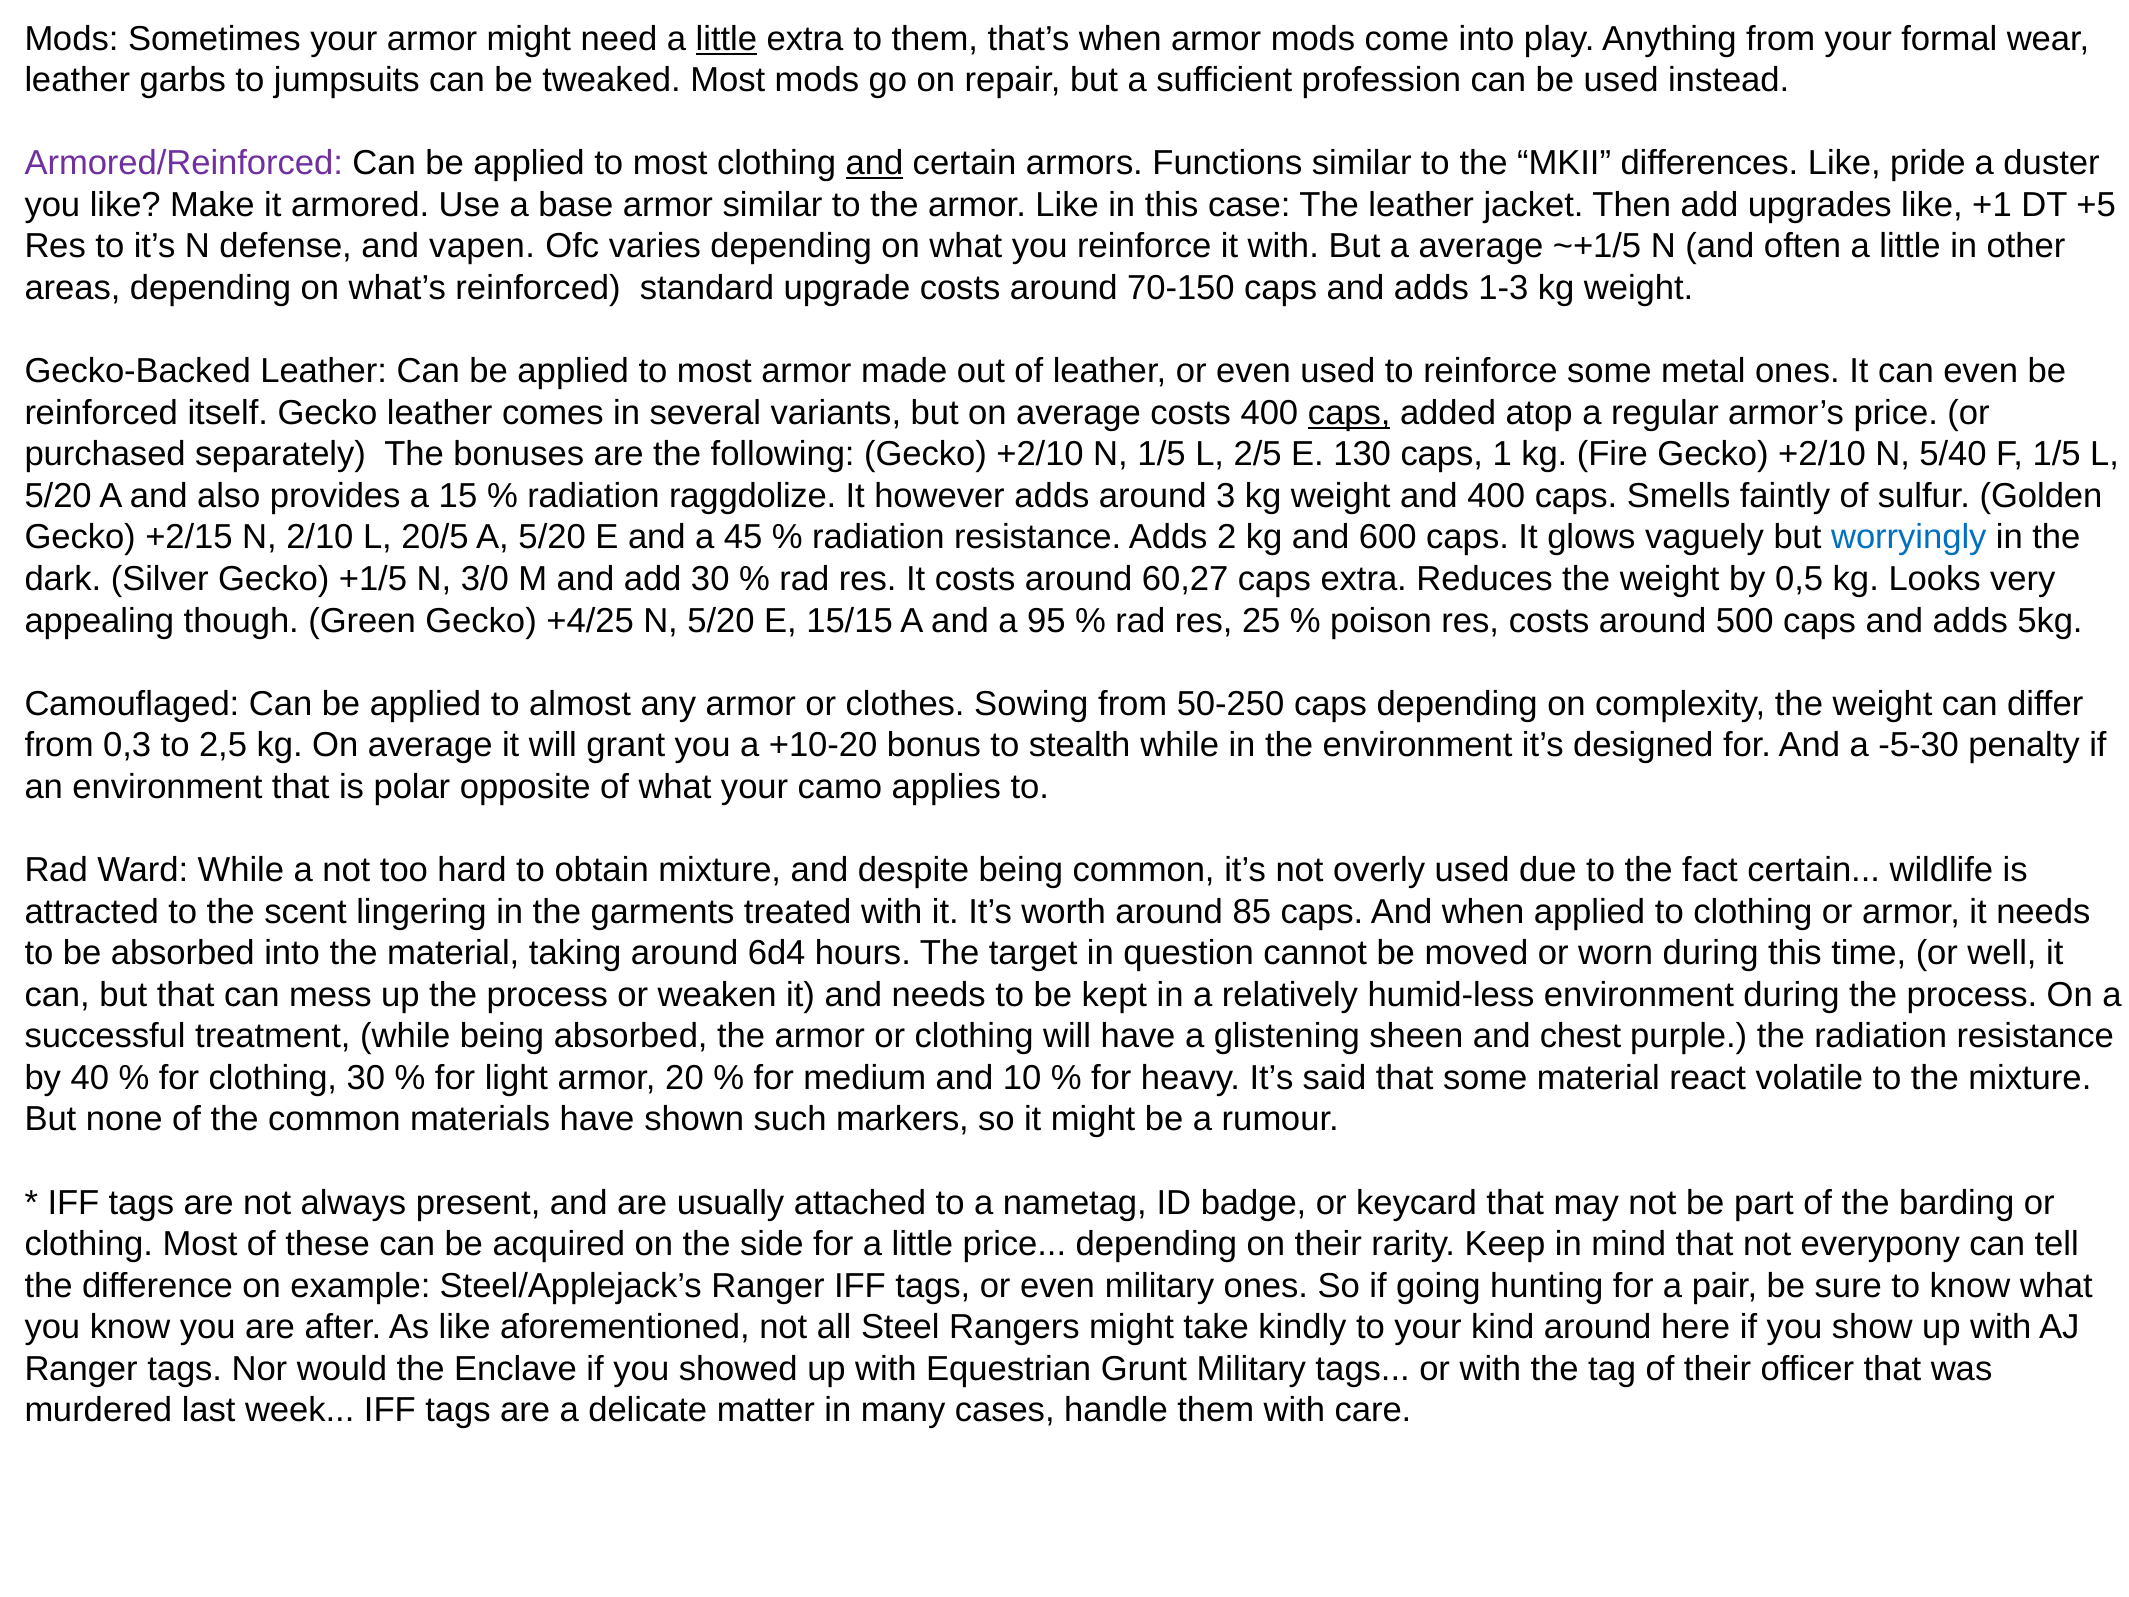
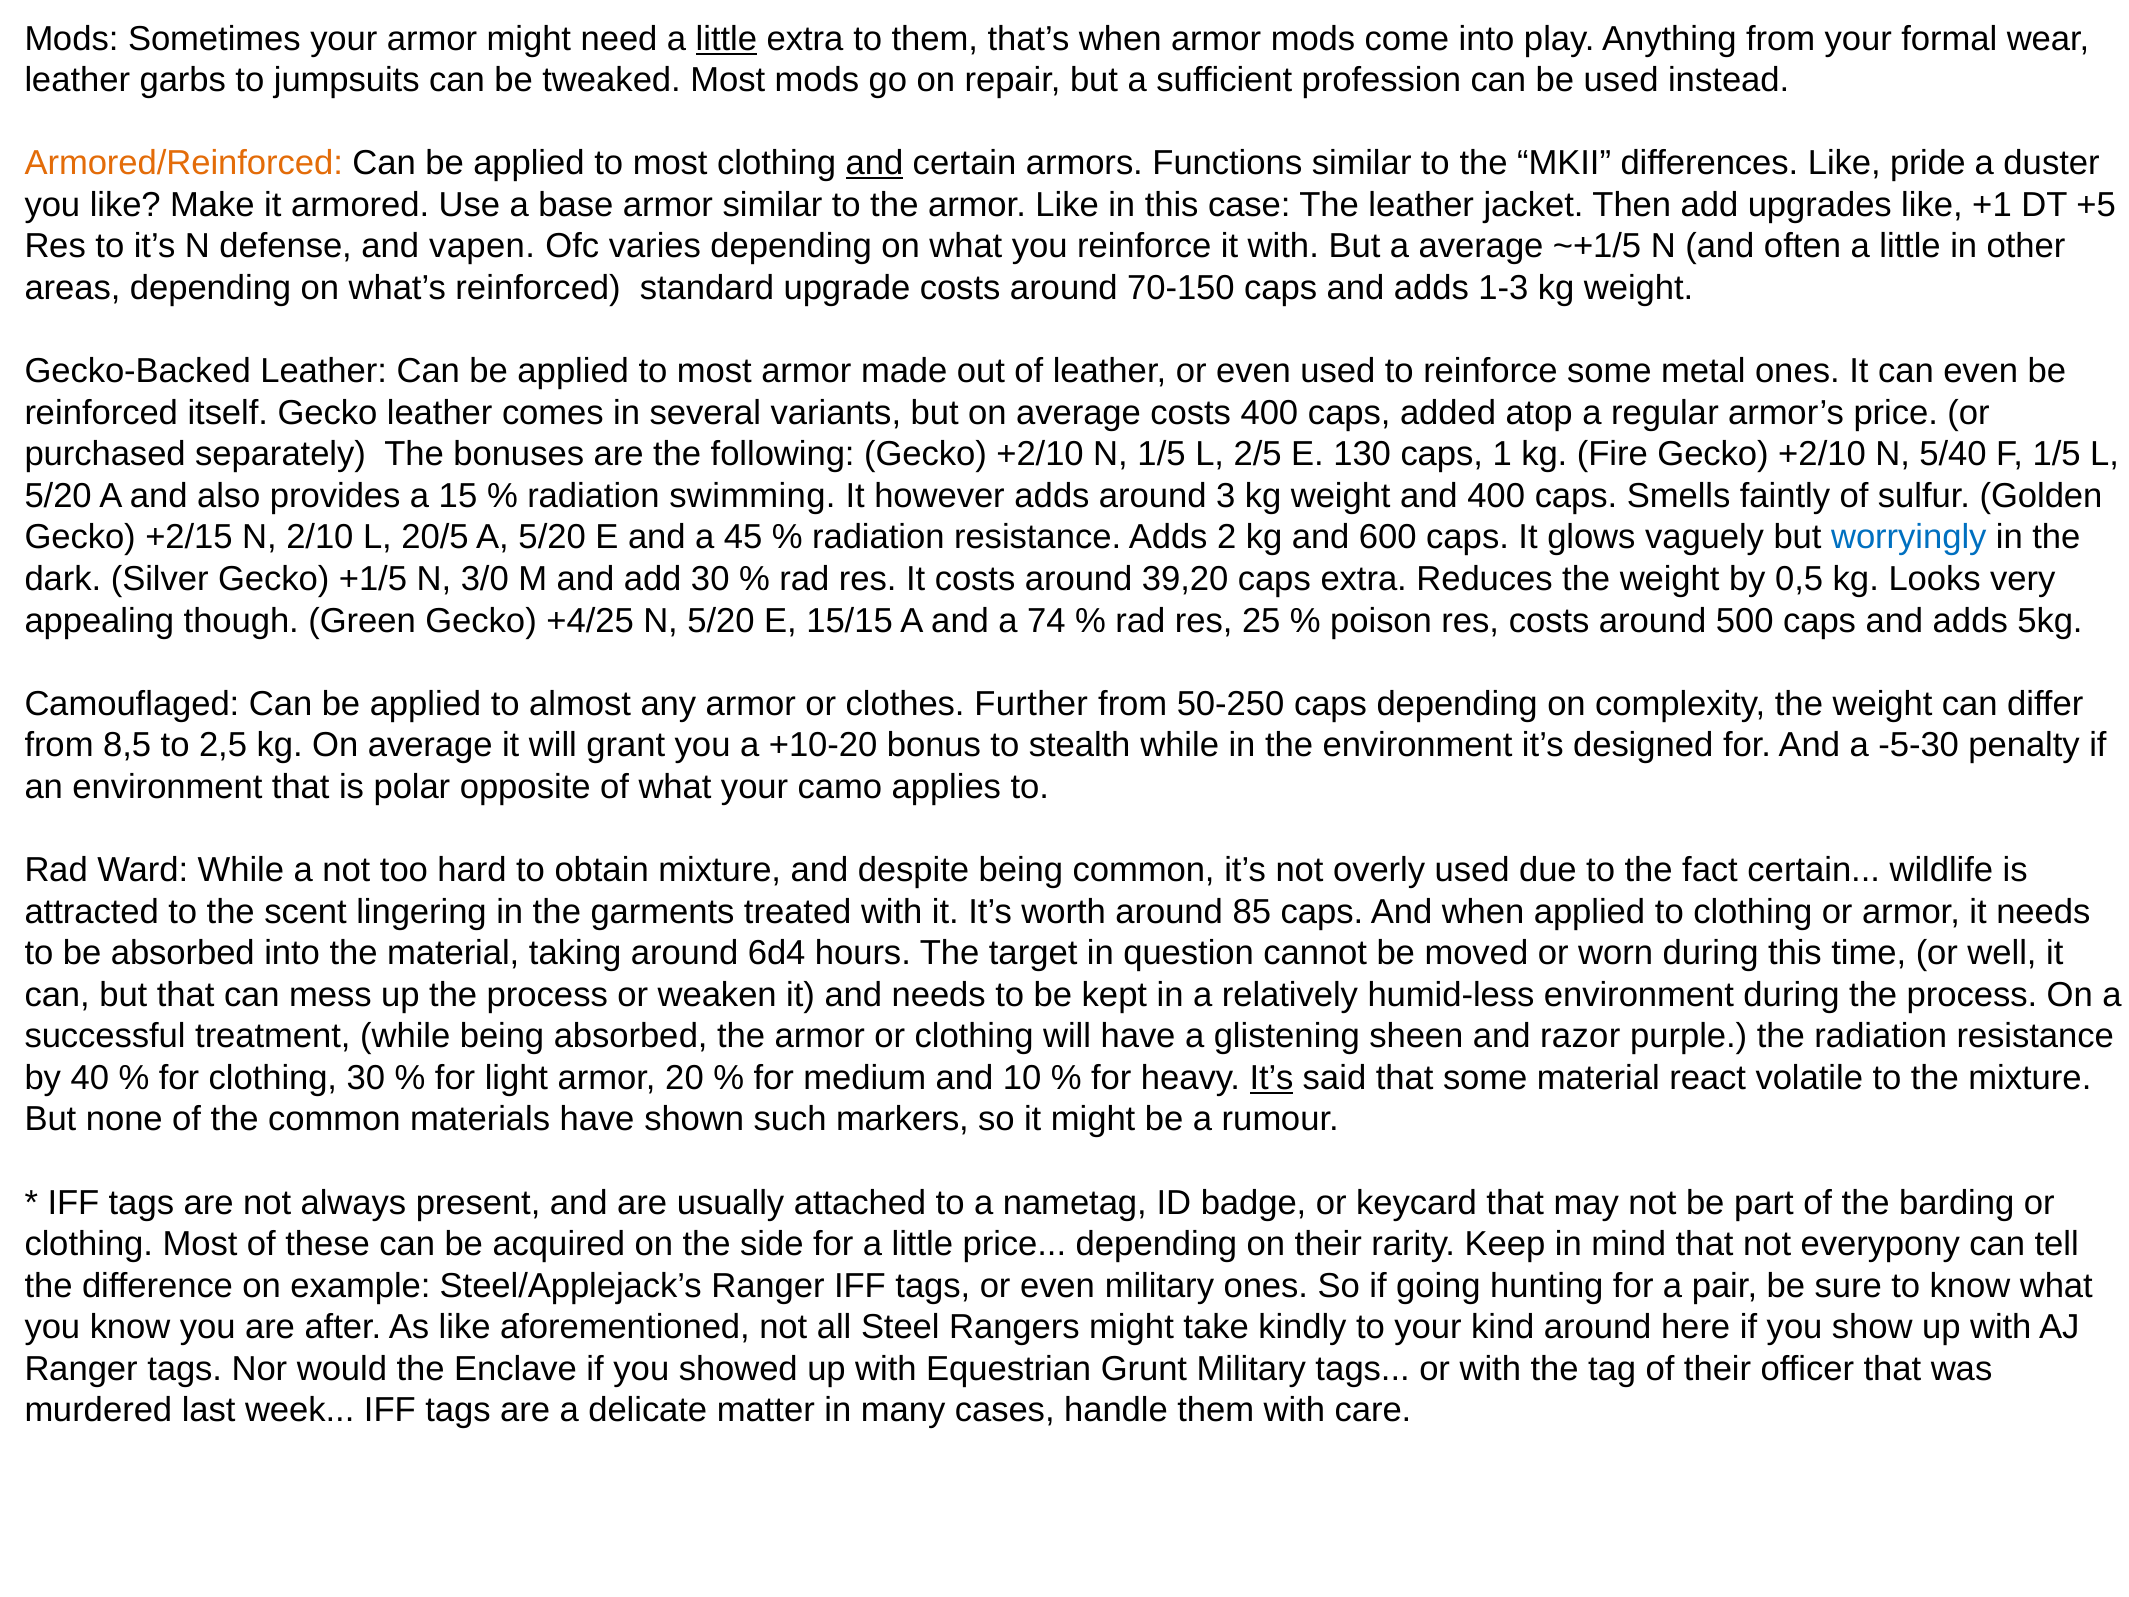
Armored/Reinforced colour: purple -> orange
caps at (1349, 413) underline: present -> none
raggdolize: raggdolize -> swimming
60,27: 60,27 -> 39,20
95: 95 -> 74
Sowing: Sowing -> Further
0,3: 0,3 -> 8,5
chest: chest -> razor
It’s at (1271, 1078) underline: none -> present
